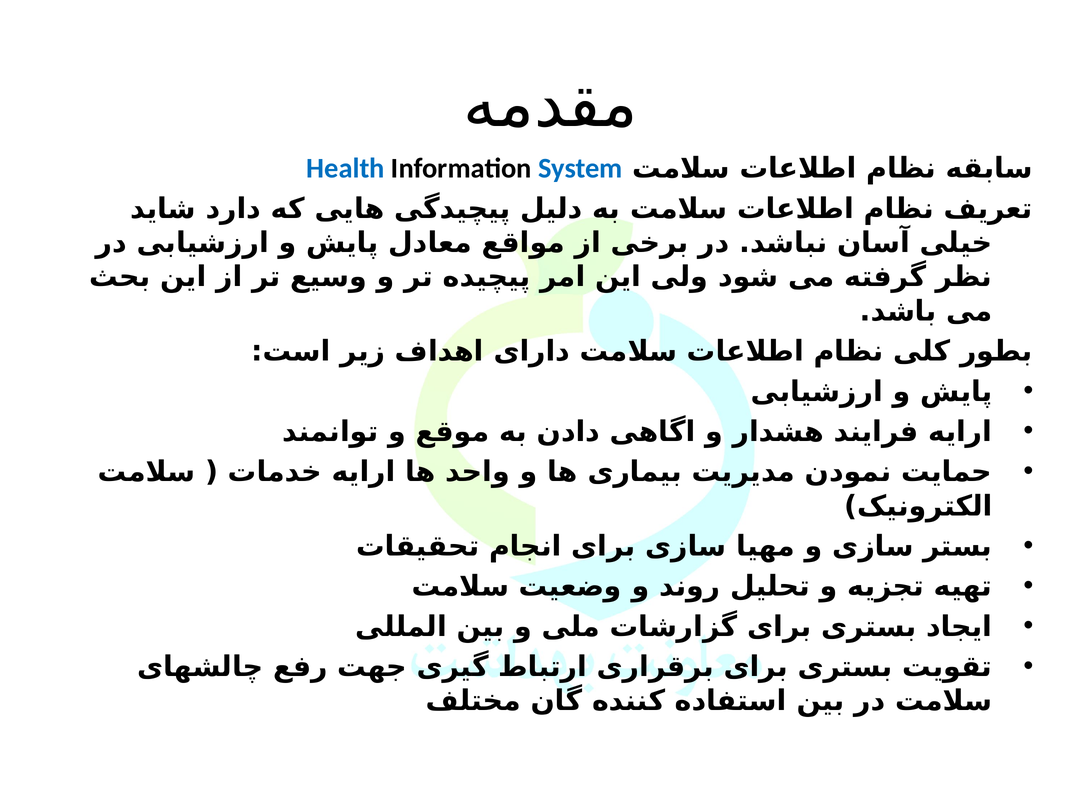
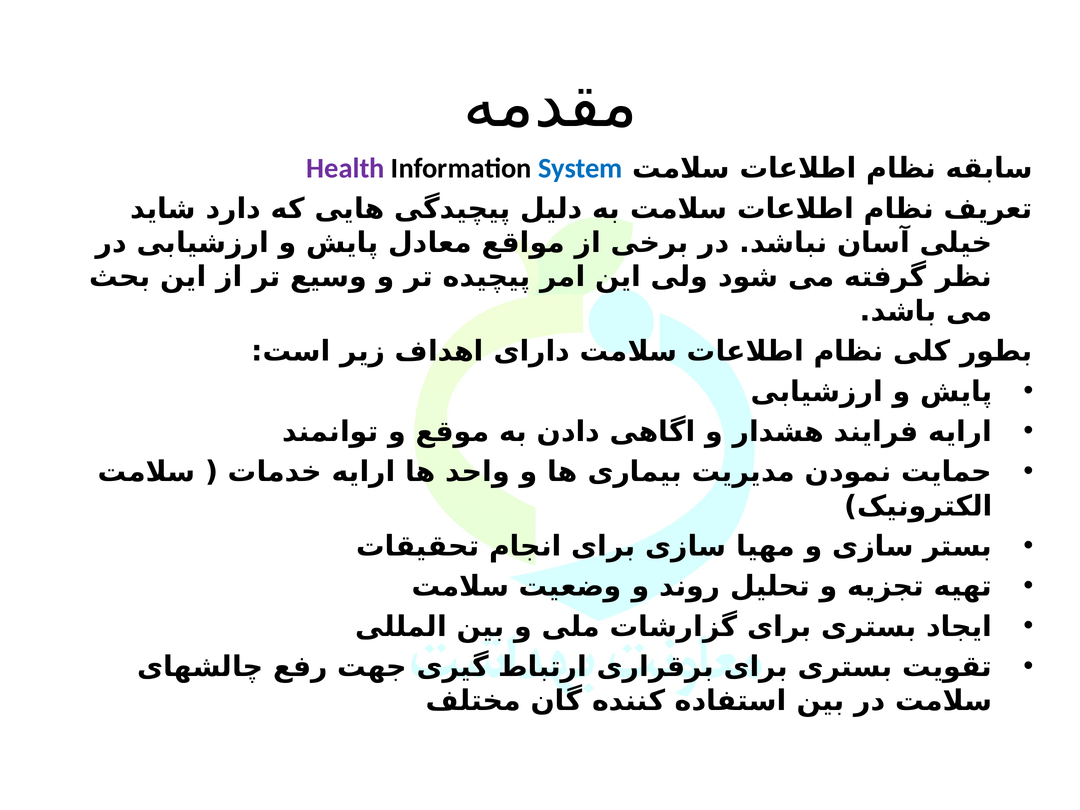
Health colour: blue -> purple
